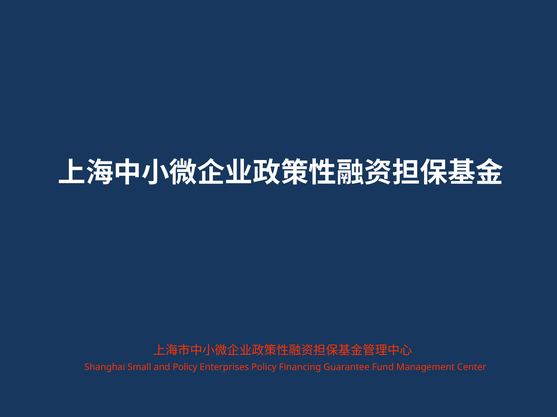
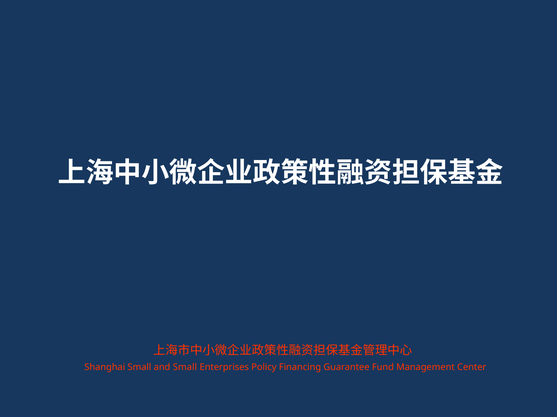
and Policy: Policy -> Small
